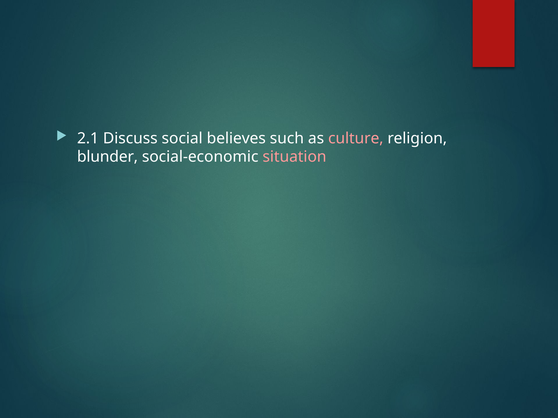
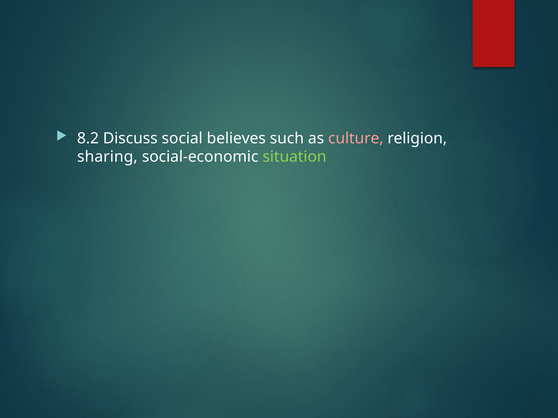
2.1: 2.1 -> 8.2
blunder: blunder -> sharing
situation colour: pink -> light green
